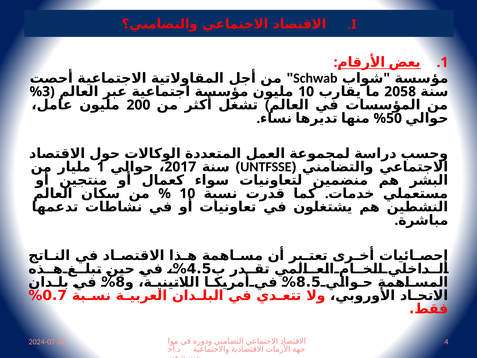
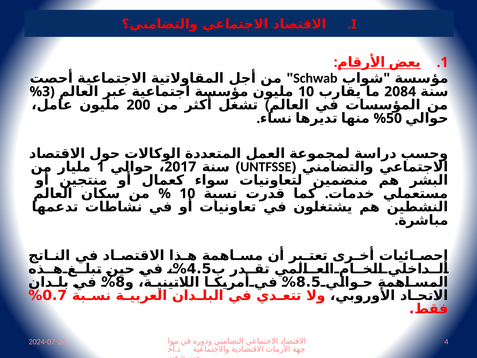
2058: 2058 -> 2084
